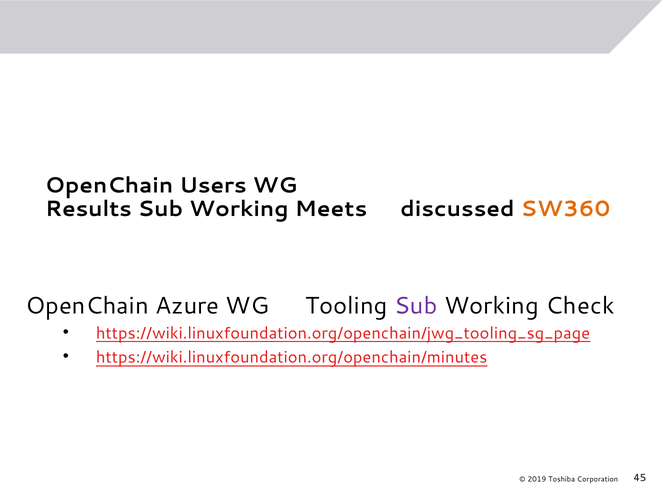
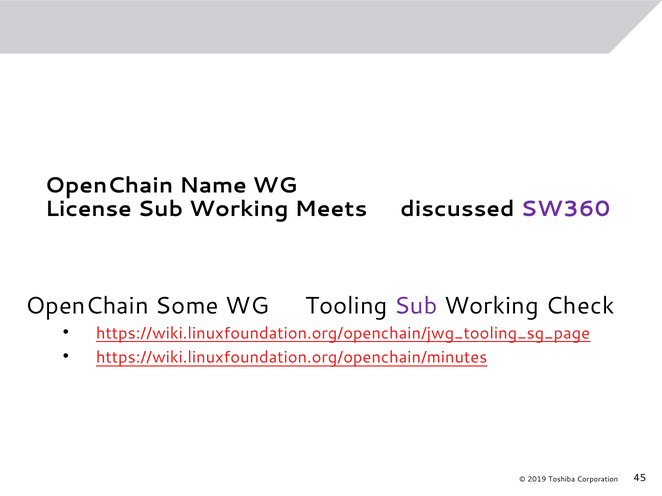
Users: Users -> Name
Results: Results -> License
SW360 colour: orange -> purple
Azure: Azure -> Some
